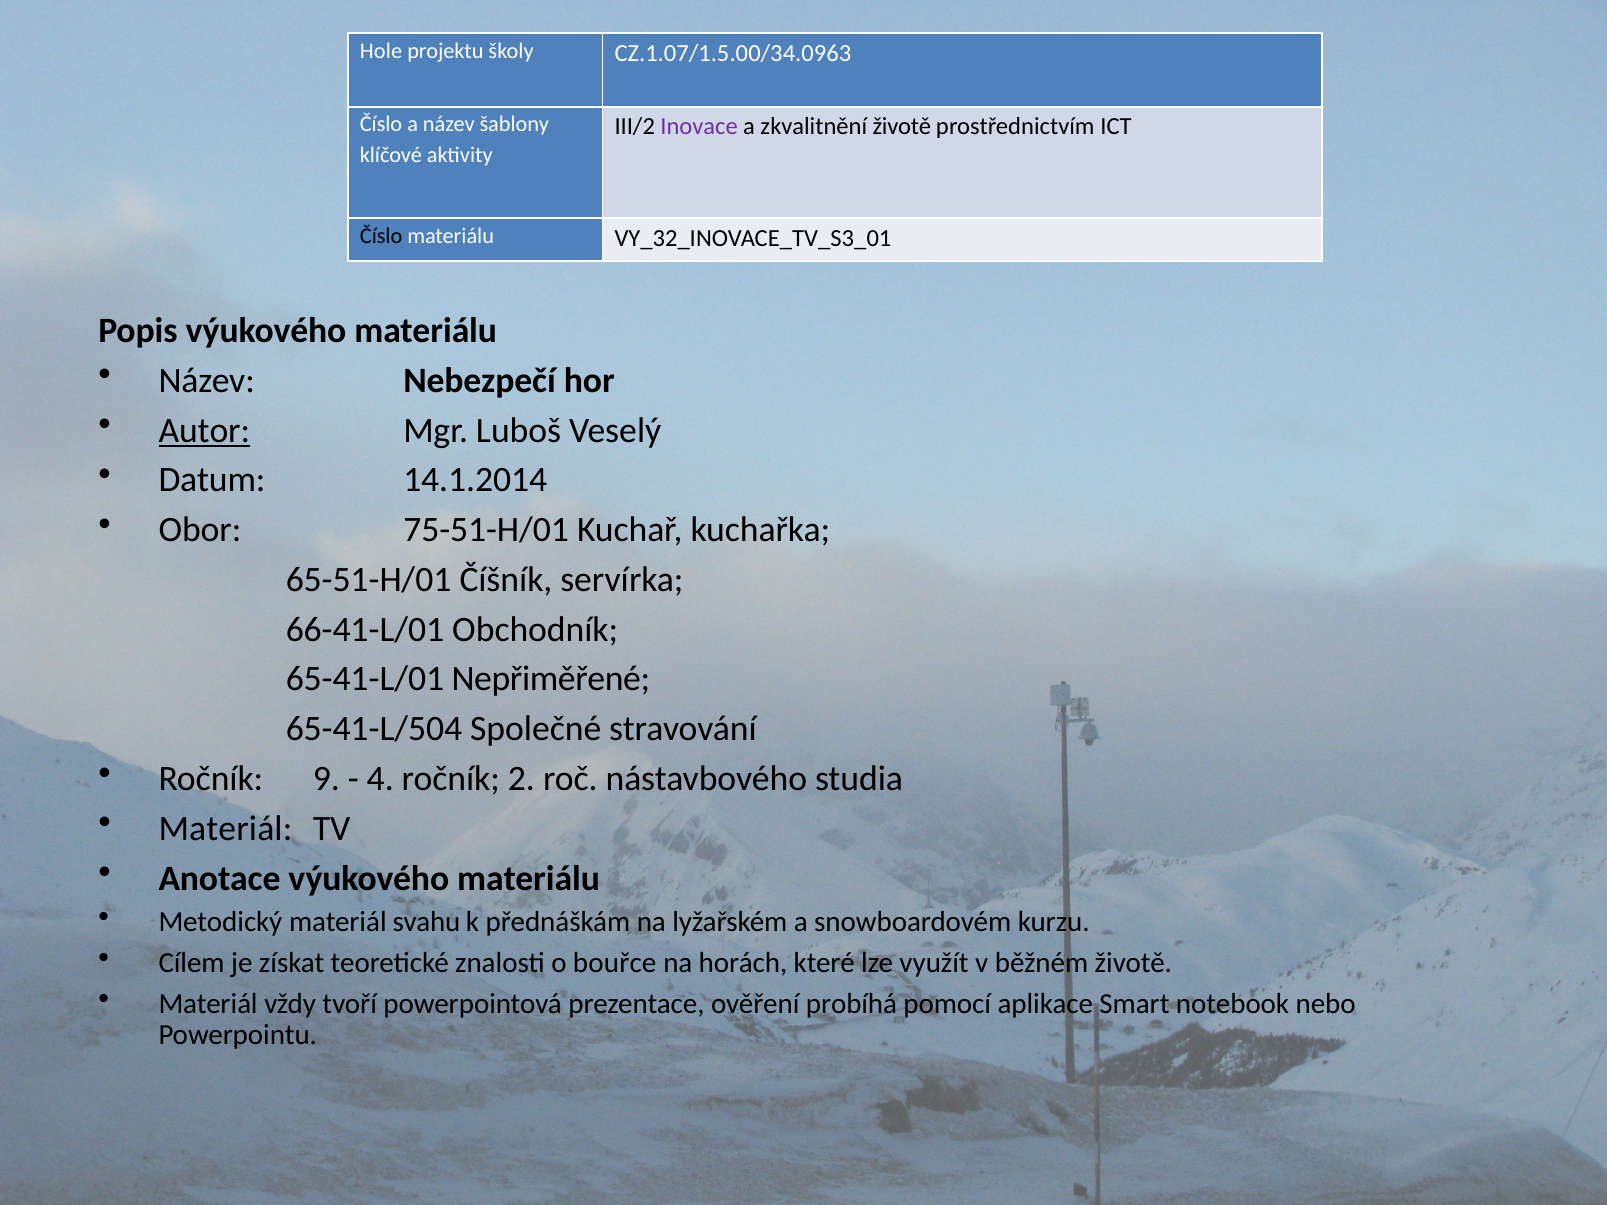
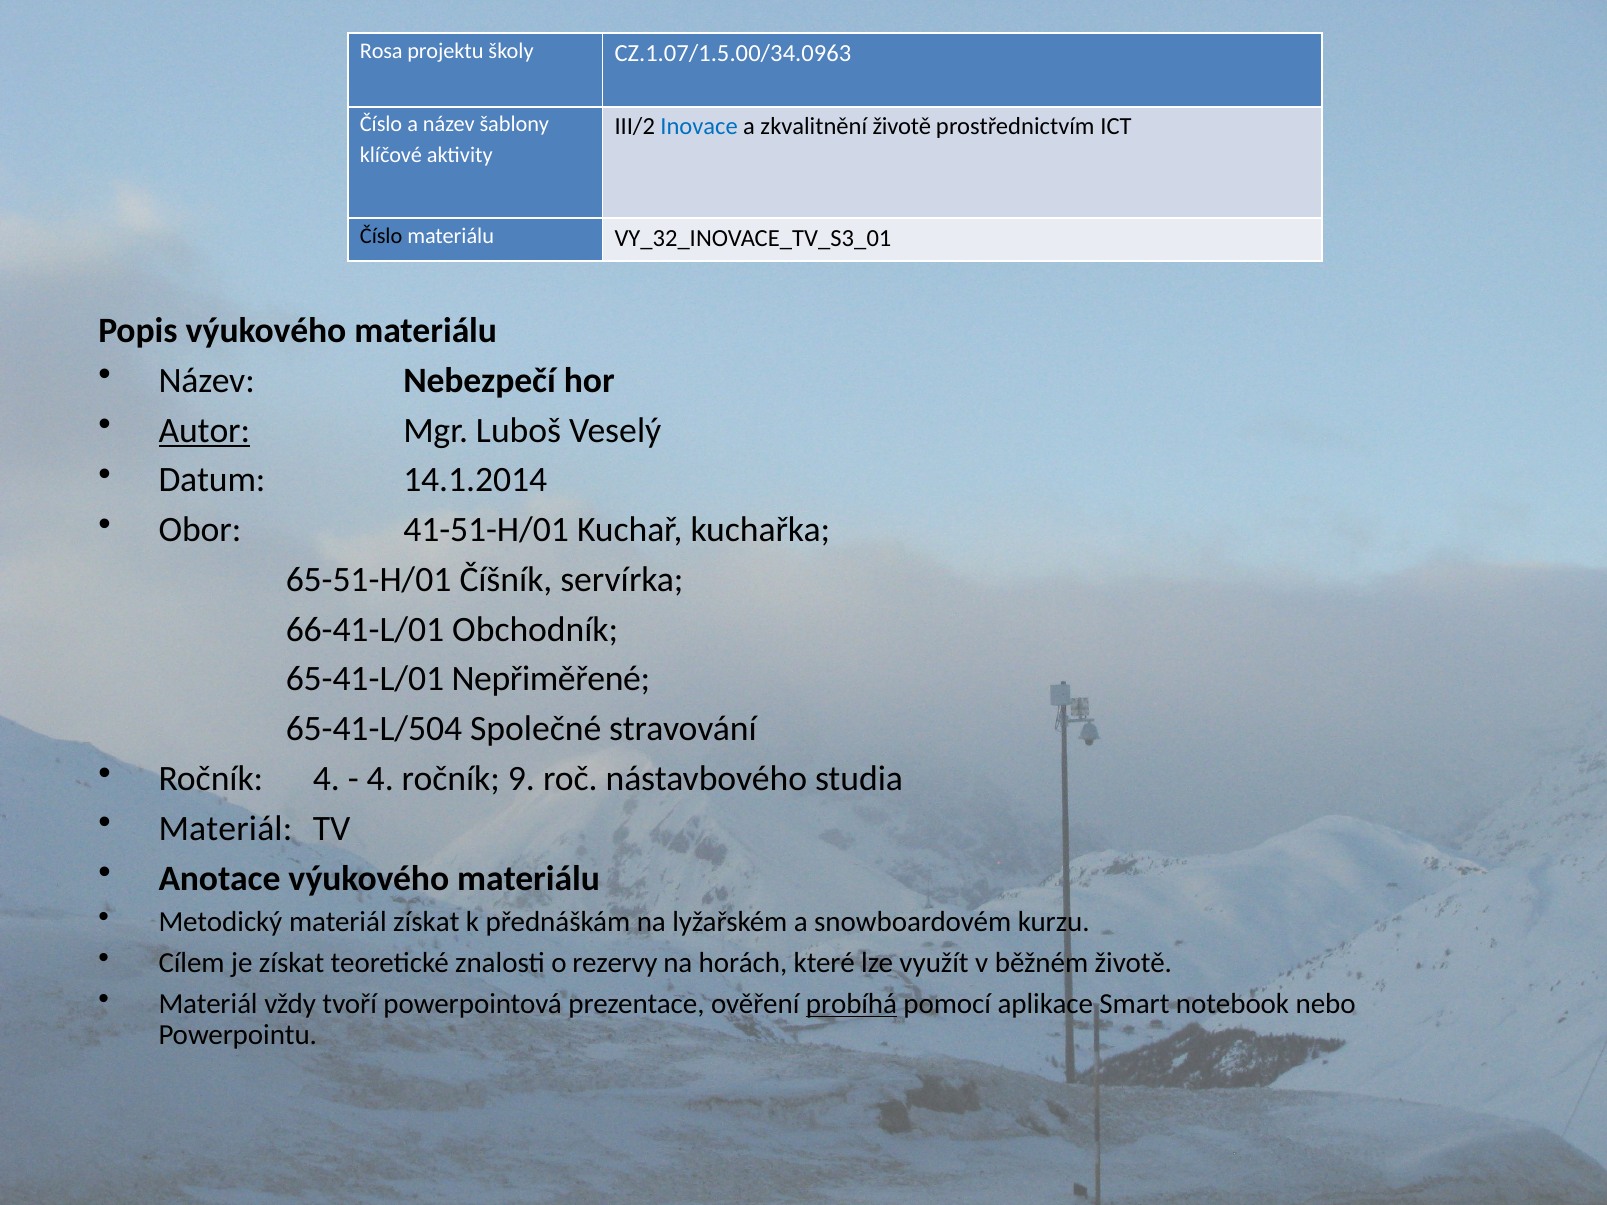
Hole: Hole -> Rosa
Inovace colour: purple -> blue
75-51-H/01: 75-51-H/01 -> 41-51-H/01
Ročník 9: 9 -> 4
2: 2 -> 9
materiál svahu: svahu -> získat
bouřce: bouřce -> rezervy
probíhá underline: none -> present
